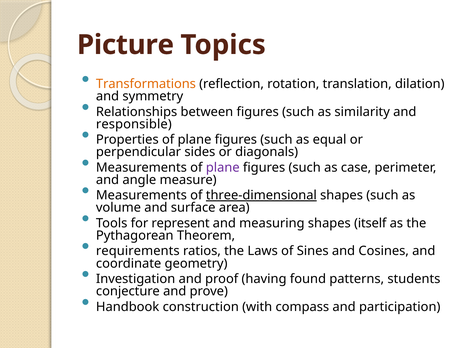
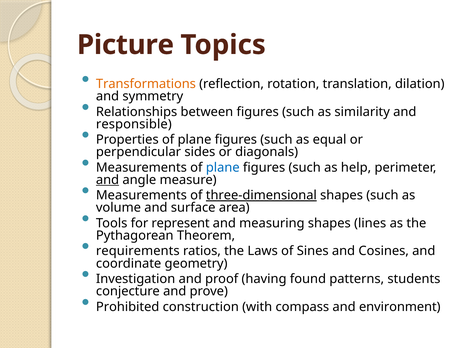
plane at (223, 167) colour: purple -> blue
case: case -> help
and at (108, 180) underline: none -> present
itself: itself -> lines
Handbook: Handbook -> Prohibited
participation: participation -> environment
